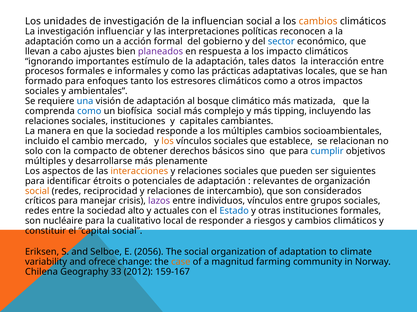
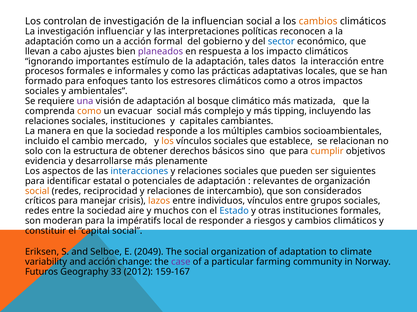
unidades: unidades -> controlan
una colour: blue -> purple
como at (89, 111) colour: blue -> orange
biofísica: biofísica -> evacuar
compacto: compacto -> estructura
cumplir colour: blue -> orange
múltiples at (45, 161): múltiples -> evidencia
interacciones colour: orange -> blue
étroits: étroits -> estatal
lazos colour: purple -> orange
alto: alto -> aire
actuales: actuales -> muchos
nucléaire: nucléaire -> moderan
cualitativo: cualitativo -> impératifs
2056: 2056 -> 2049
and ofrece: ofrece -> acción
case colour: orange -> purple
magnitud: magnitud -> particular
Chilena: Chilena -> Futuros
